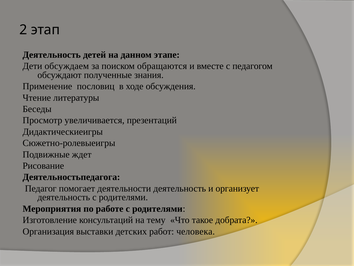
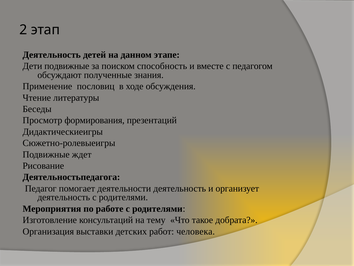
Дети обсуждаем: обсуждаем -> подвижные
обращаются: обращаются -> способность
увеличивается: увеличивается -> формирования
